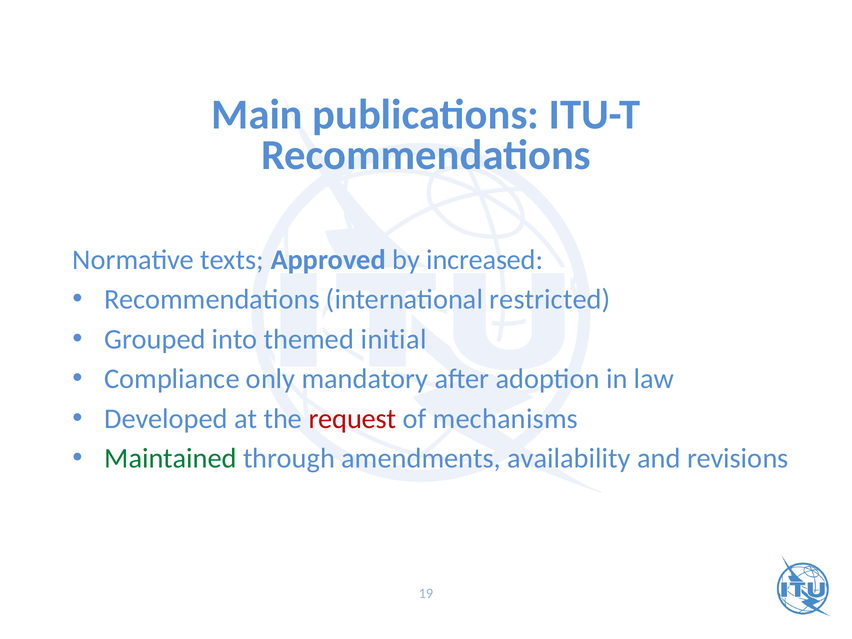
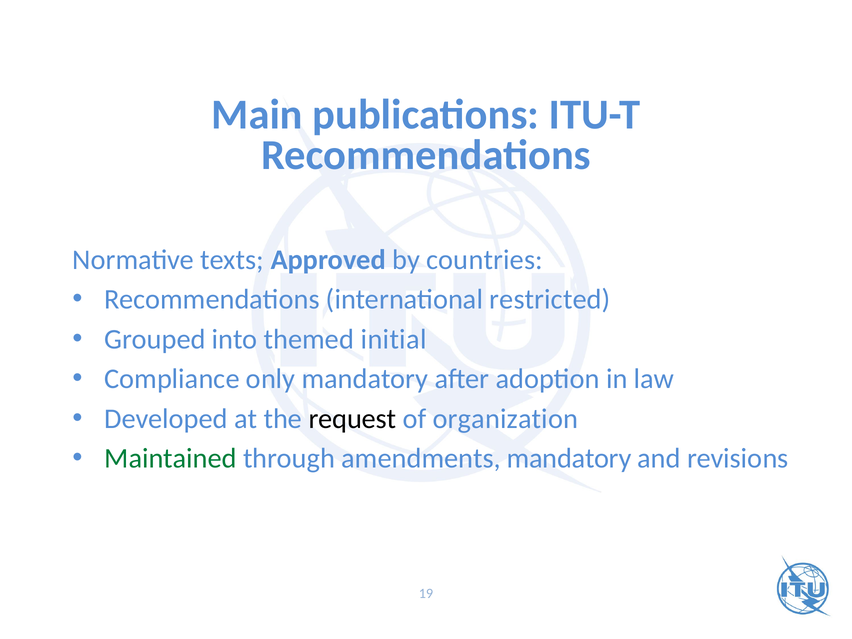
increased: increased -> countries
request colour: red -> black
mechanisms: mechanisms -> organization
amendments availability: availability -> mandatory
